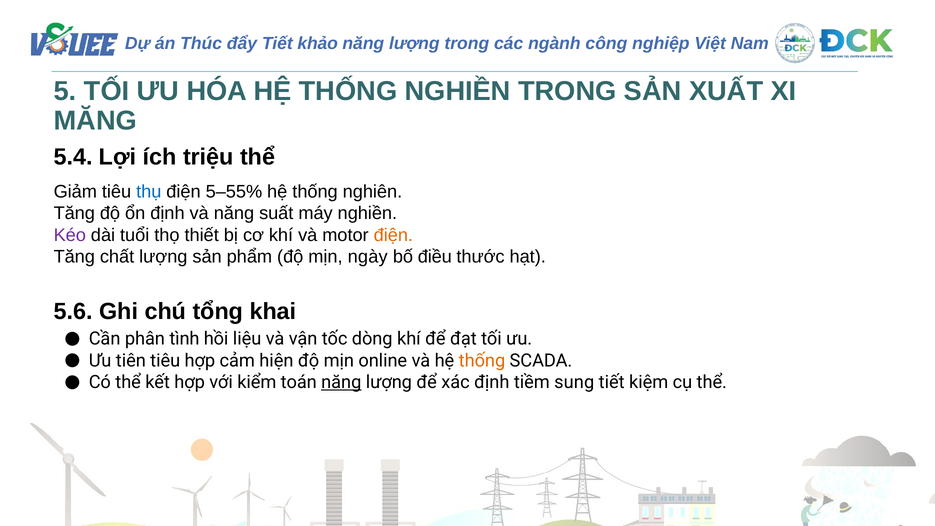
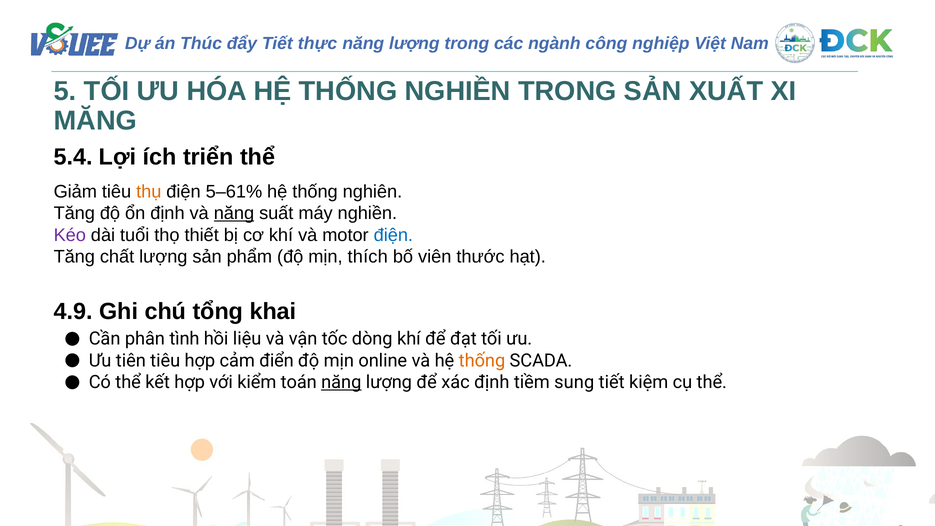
khảo: khảo -> thực
triệu: triệu -> triển
thụ colour: blue -> orange
5–55%: 5–55% -> 5–61%
năng at (234, 213) underline: none -> present
điện at (393, 235) colour: orange -> blue
ngày: ngày -> thích
điều: điều -> viên
5.6: 5.6 -> 4.9
hiện: hiện -> điển
